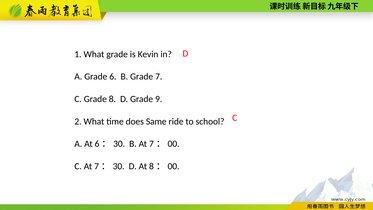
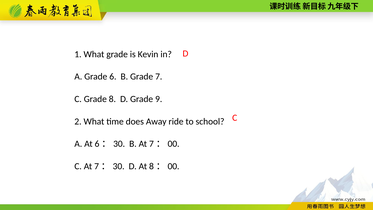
Same: Same -> Away
